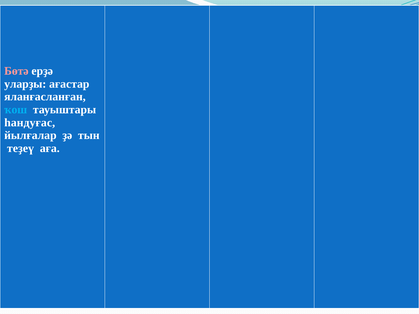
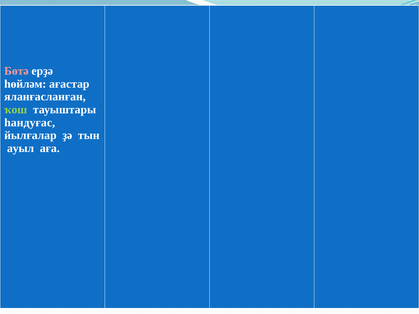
уларҙы: уларҙы -> һөйләм
ҡош colour: light blue -> light green
теҙеү: теҙеү -> ауыл
